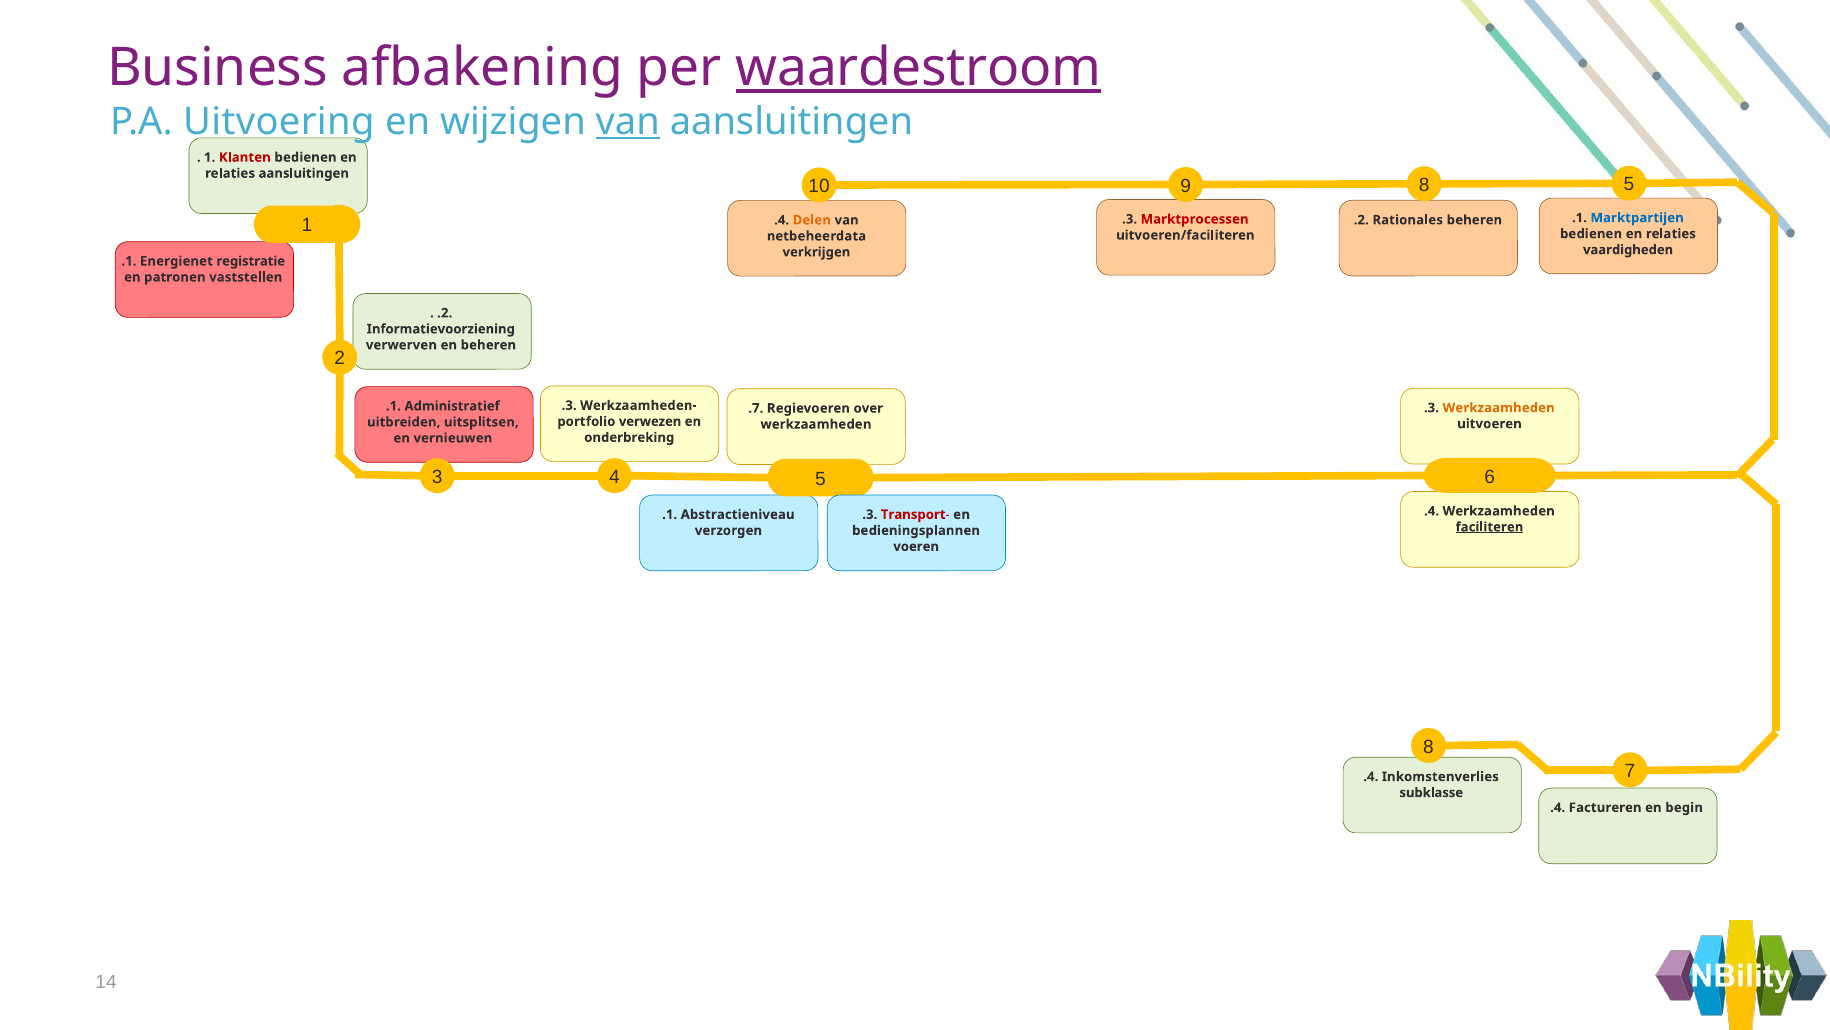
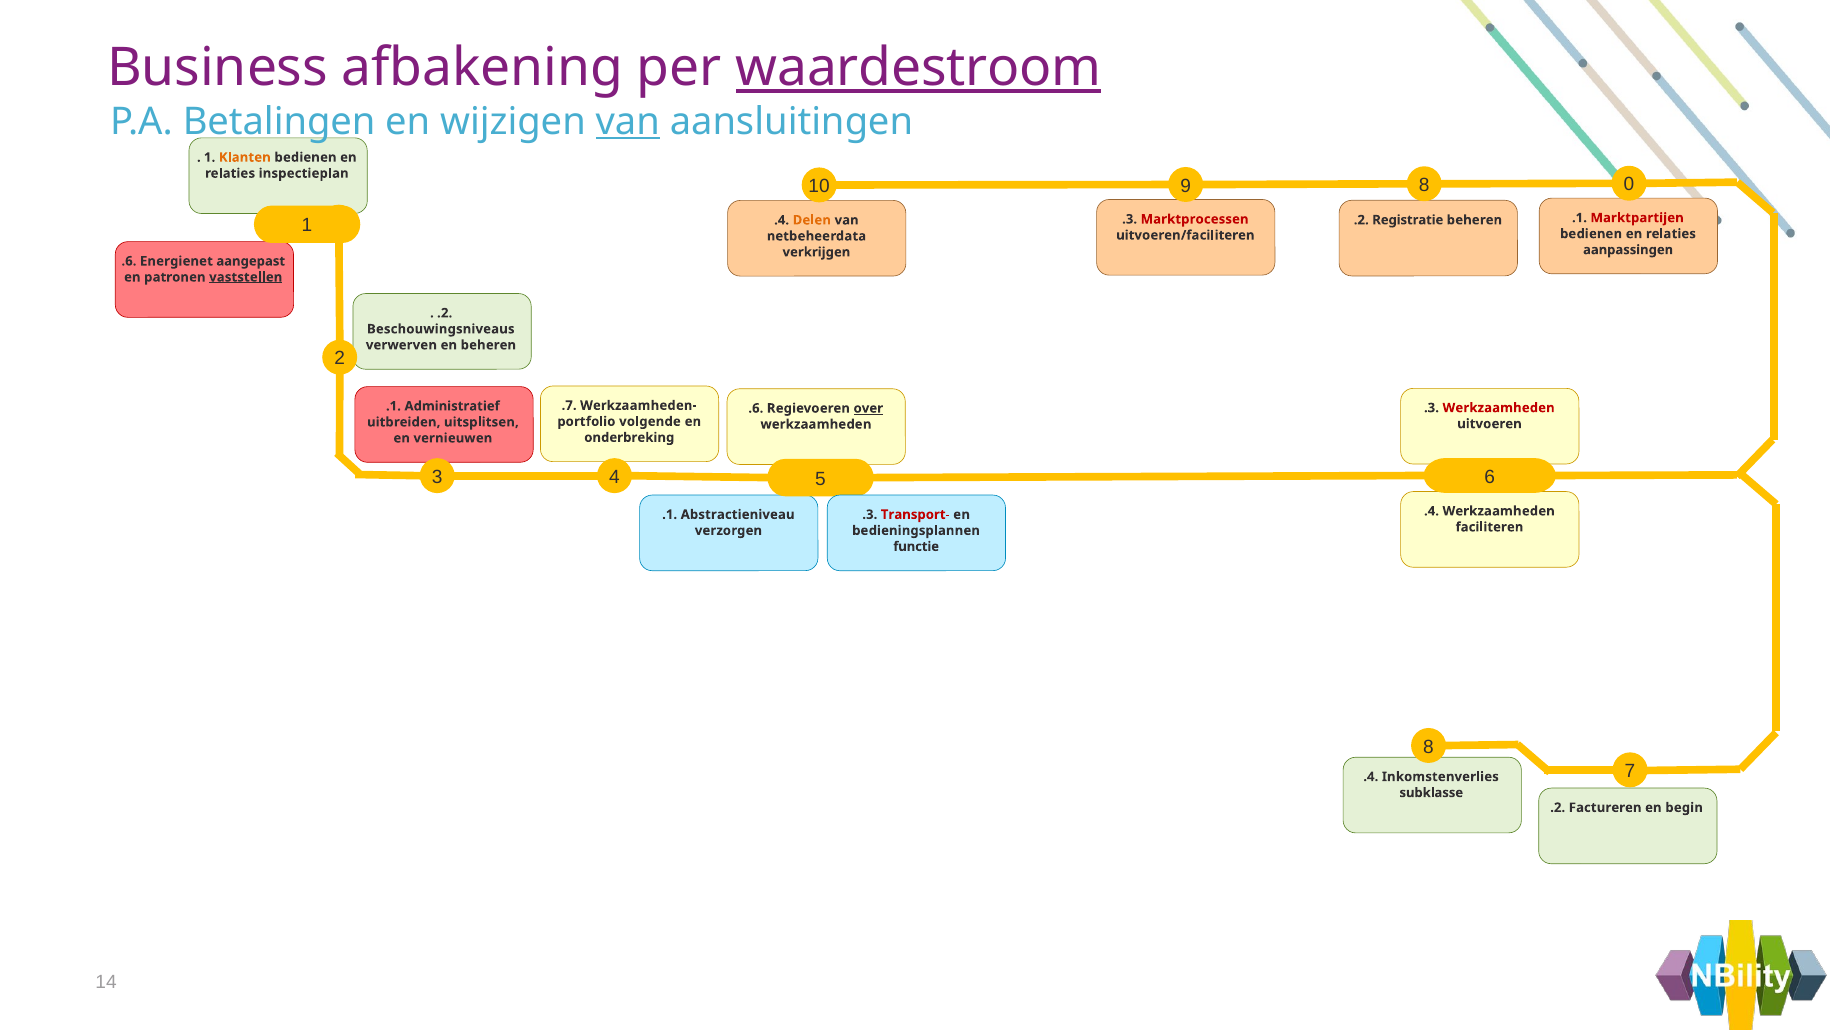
Uitvoering: Uitvoering -> Betalingen
Klanten colour: red -> orange
relaties aansluitingen: aansluitingen -> inspectieplan
8 5: 5 -> 0
Marktpartijen colour: blue -> red
Rationales: Rationales -> Registratie
vaardigheden: vaardigheden -> aanpassingen
.1 at (129, 261): .1 -> .6
registratie: registratie -> aangepast
vaststellen underline: none -> present
Informatievoorziening: Informatievoorziening -> Beschouwingsniveaus
.3 at (569, 405): .3 -> .7
Werkzaamheden at (1499, 408) colour: orange -> red
.7 at (756, 408): .7 -> .6
over underline: none -> present
verwezen: verwezen -> volgende
faciliteren underline: present -> none
voeren: voeren -> functie
.4 at (1558, 807): .4 -> .2
